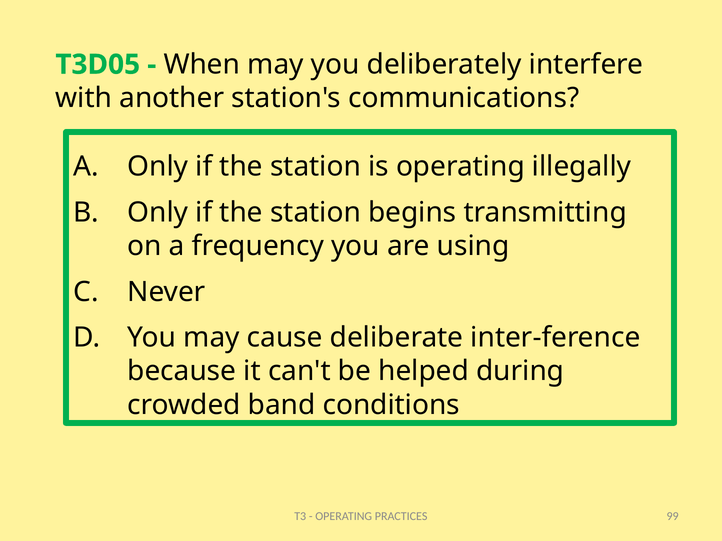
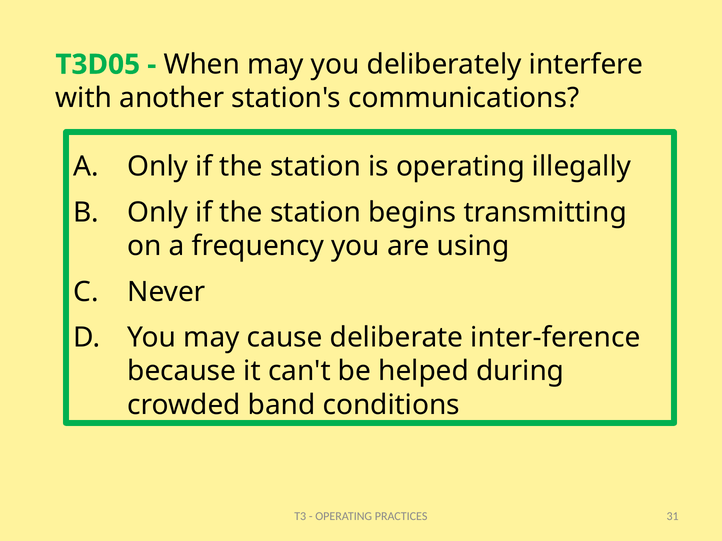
99: 99 -> 31
